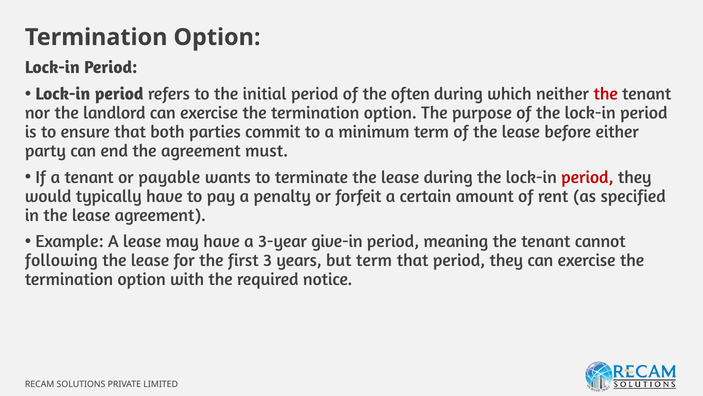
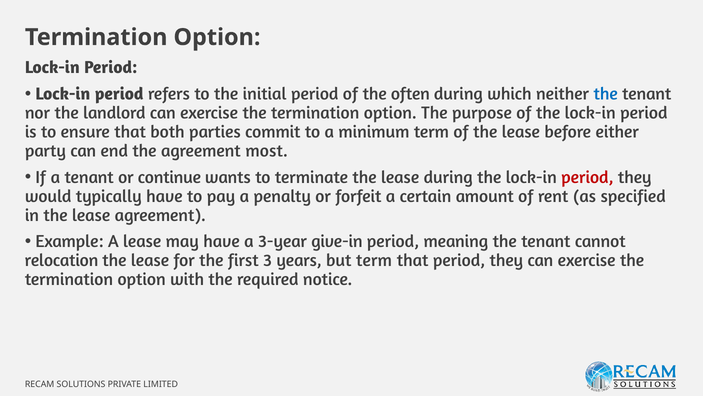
the at (606, 94) colour: red -> blue
must: must -> most
payable: payable -> continue
following: following -> relocation
